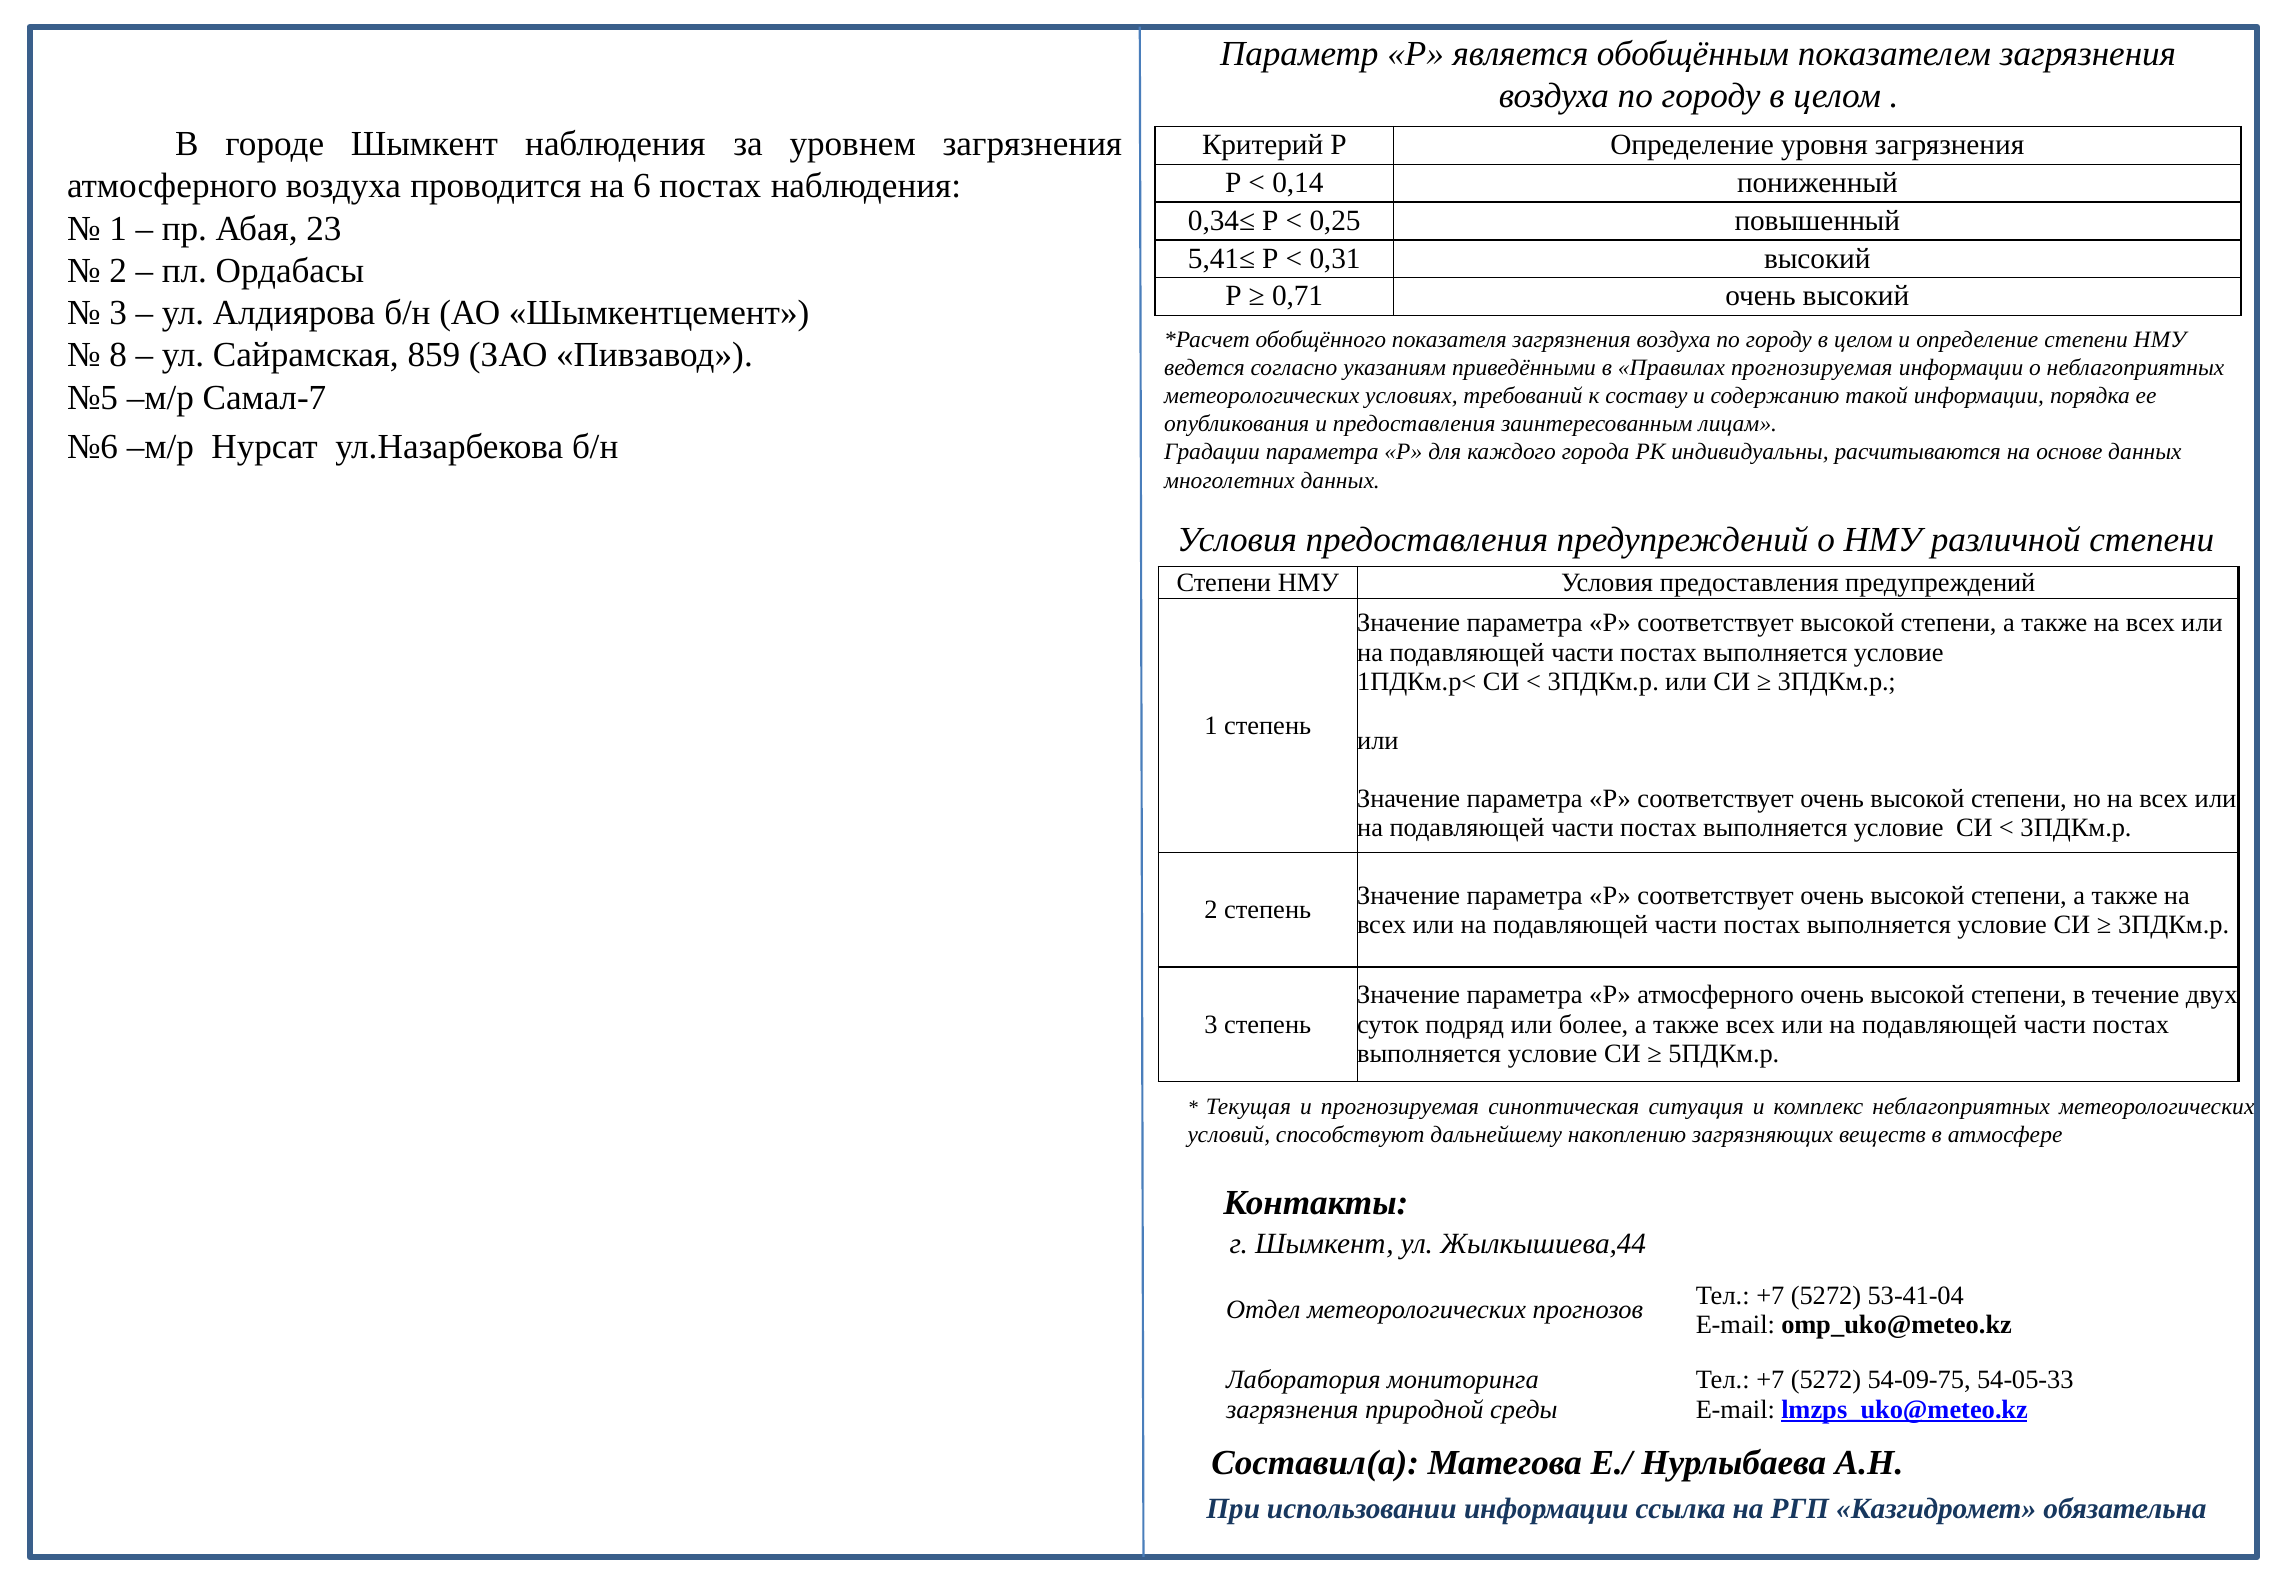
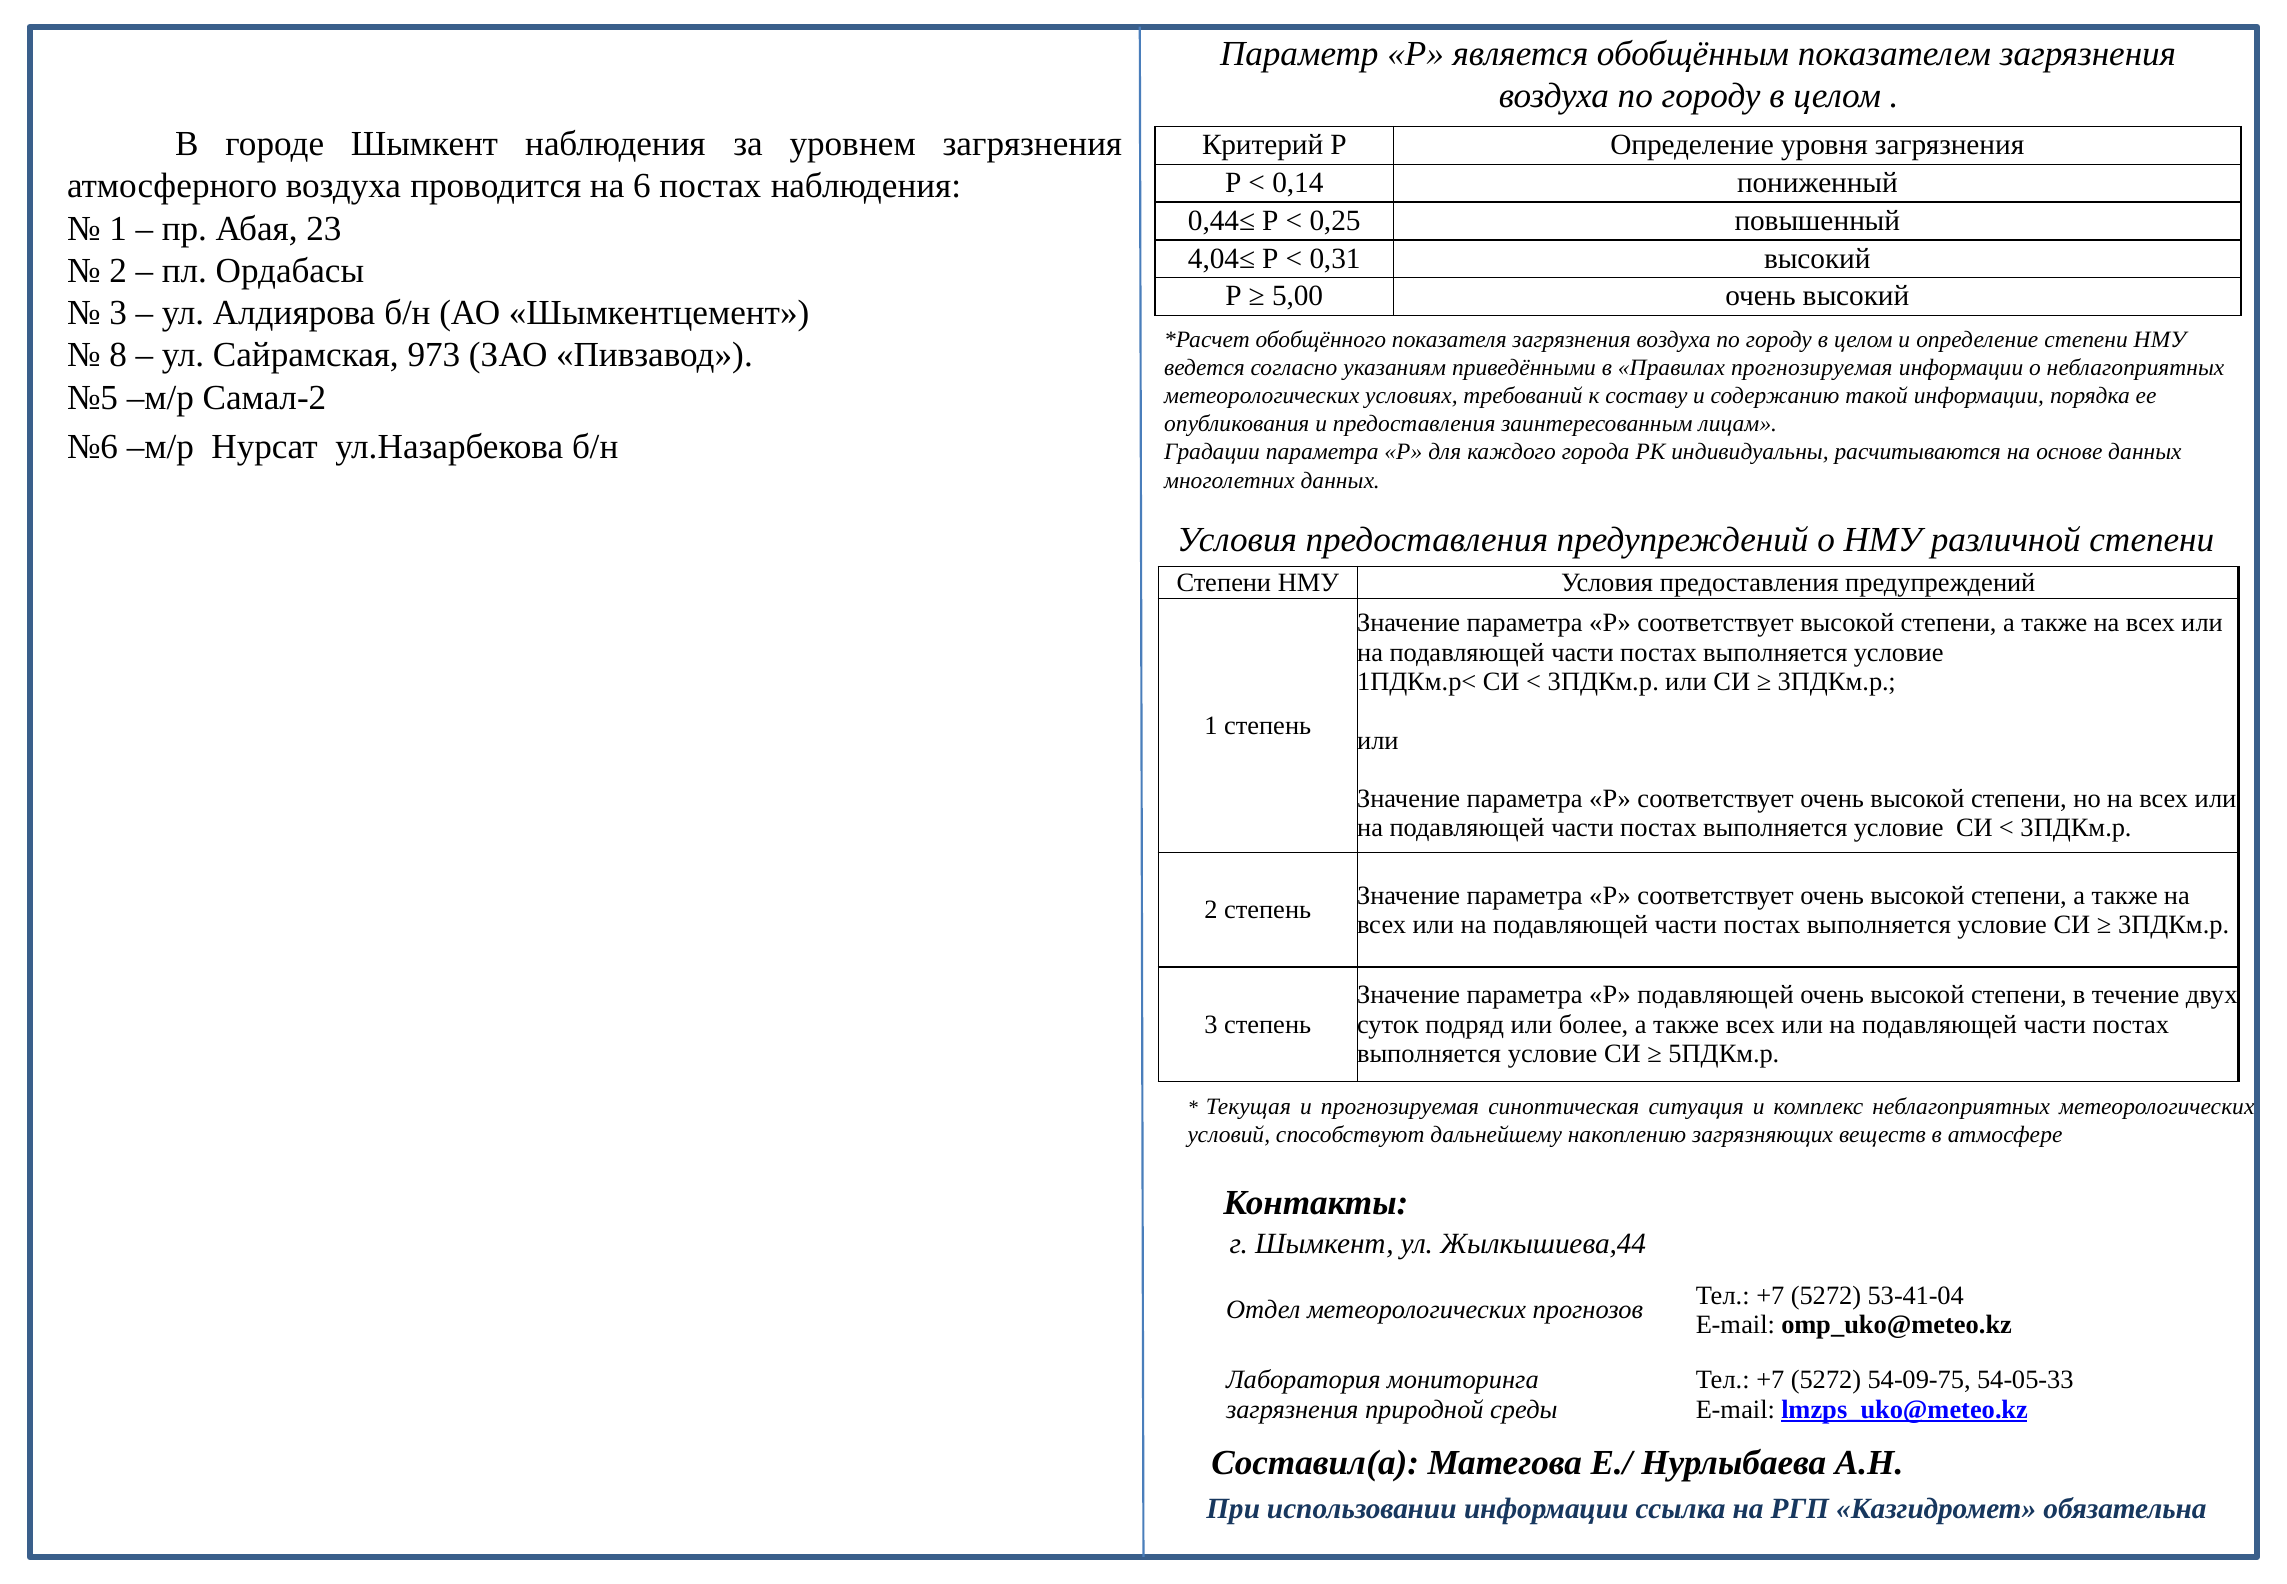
0,34≤: 0,34≤ -> 0,44≤
5,41≤: 5,41≤ -> 4,04≤
0,71: 0,71 -> 5,00
859: 859 -> 973
Самал-7: Самал-7 -> Самал-2
Р атмосферного: атмосферного -> подавляющей
